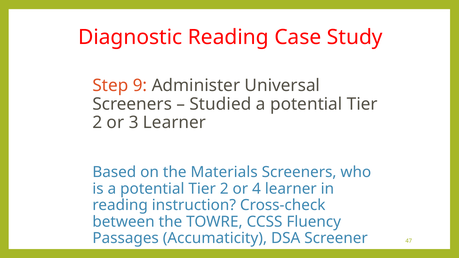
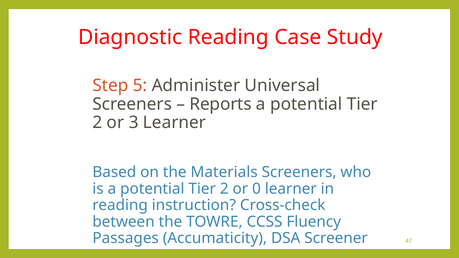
9: 9 -> 5
Studied: Studied -> Reports
4: 4 -> 0
